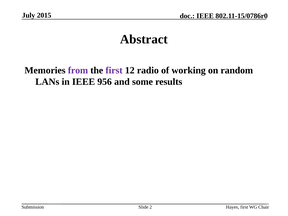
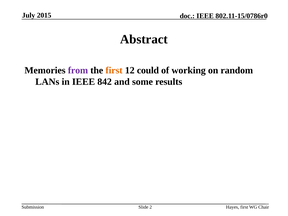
first at (114, 70) colour: purple -> orange
radio: radio -> could
956: 956 -> 842
